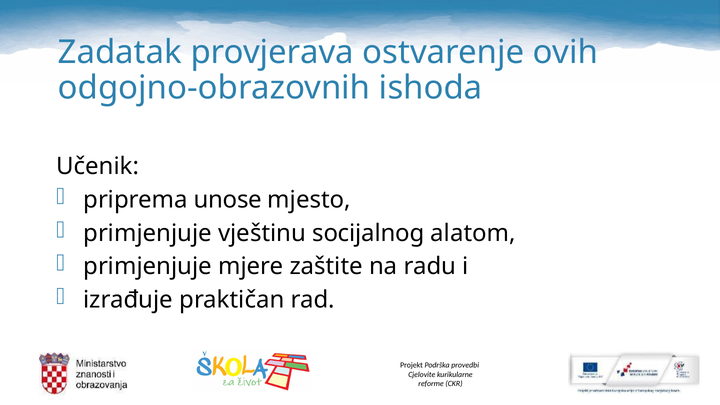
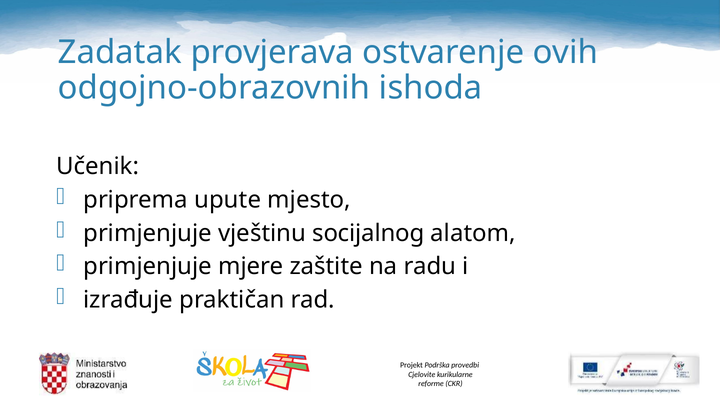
unose: unose -> upute
